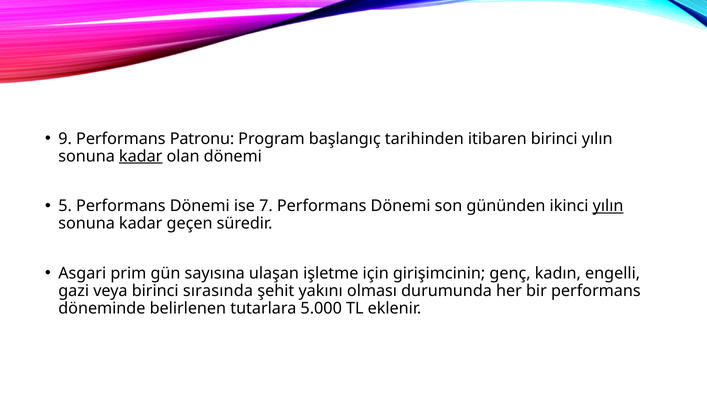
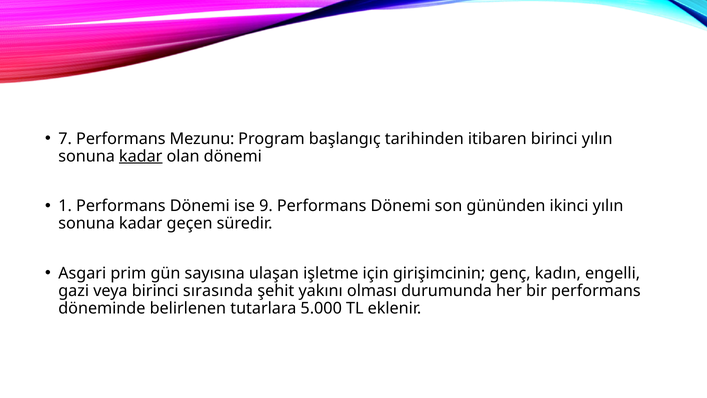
9: 9 -> 7
Patronu: Patronu -> Mezunu
5: 5 -> 1
7: 7 -> 9
yılın at (608, 206) underline: present -> none
